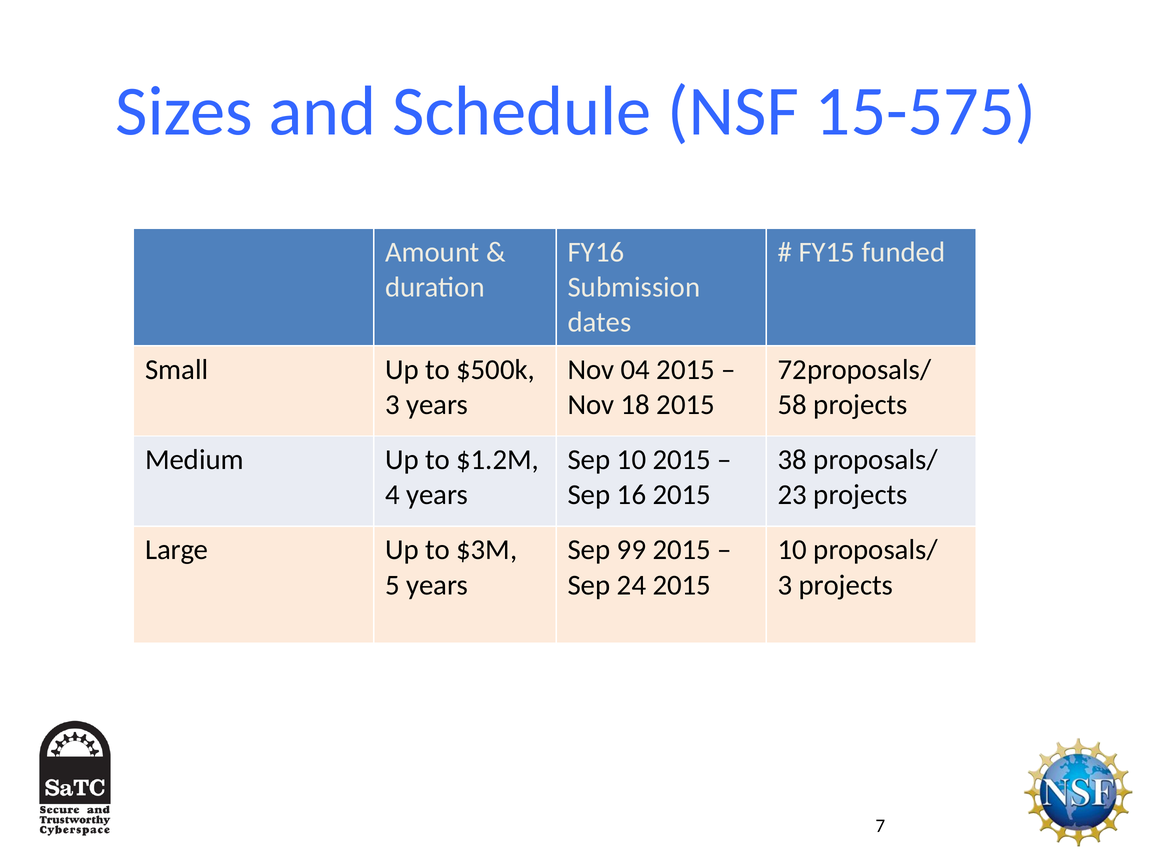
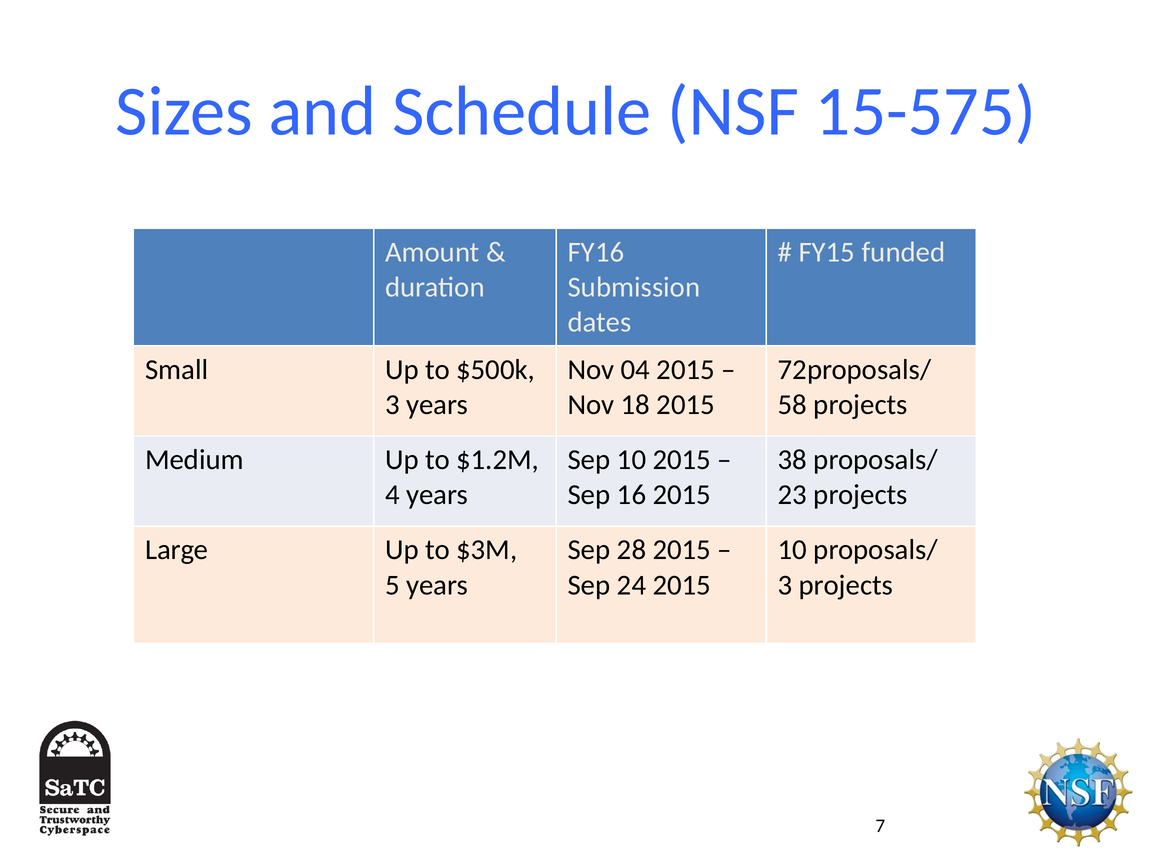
99: 99 -> 28
